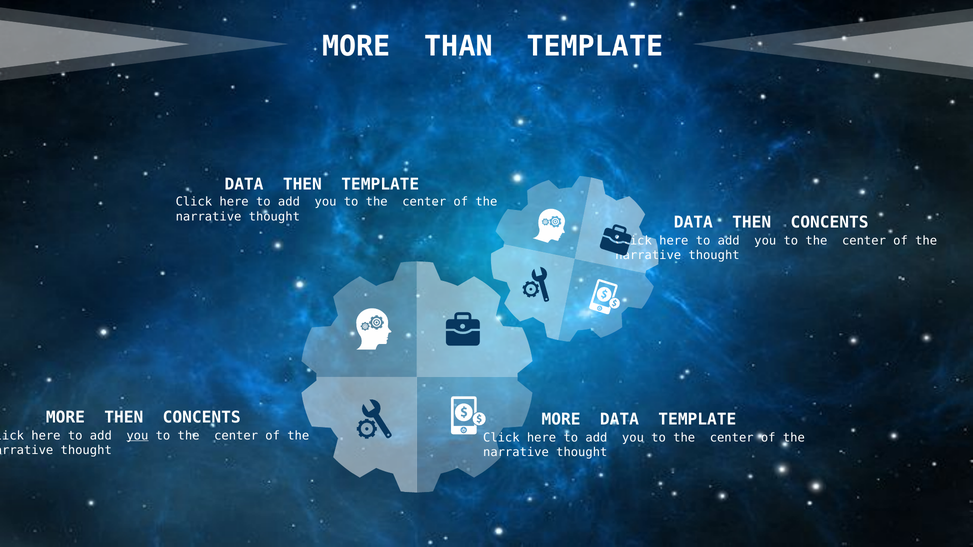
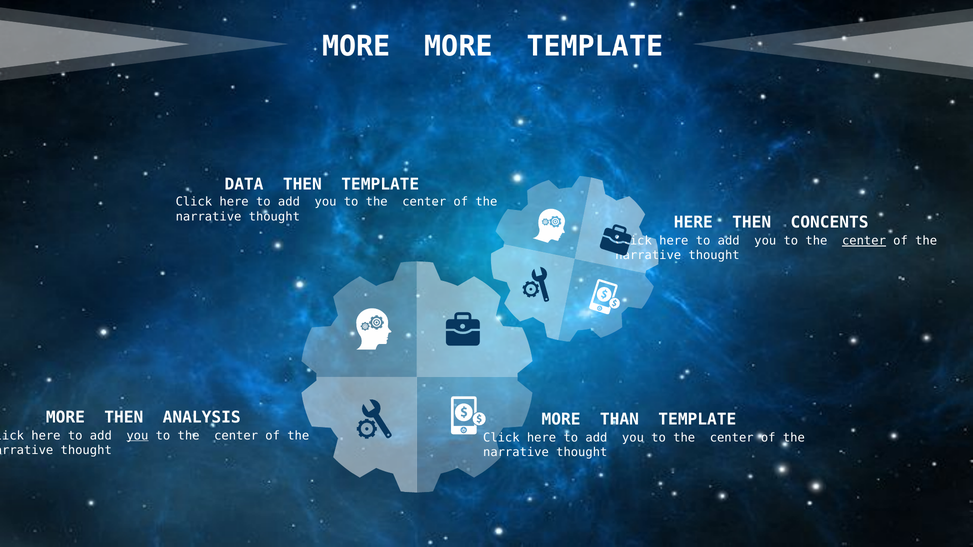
MORE THAN: THAN -> MORE
DATA at (693, 223): DATA -> HERE
center at (864, 241) underline: none -> present
MORE THEN CONCENTS: CONCENTS -> ANALYSIS
MORE DATA: DATA -> THAN
